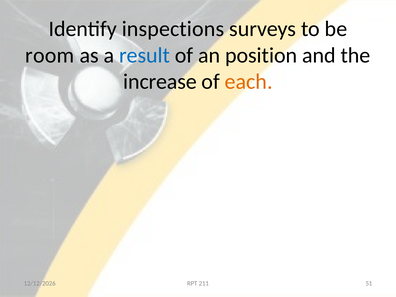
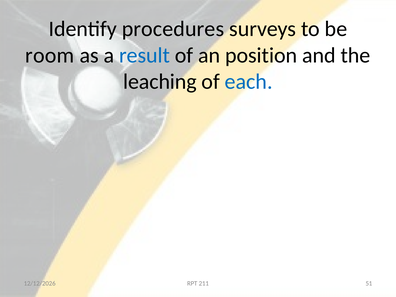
inspections: inspections -> procedures
increase: increase -> leaching
each colour: orange -> blue
